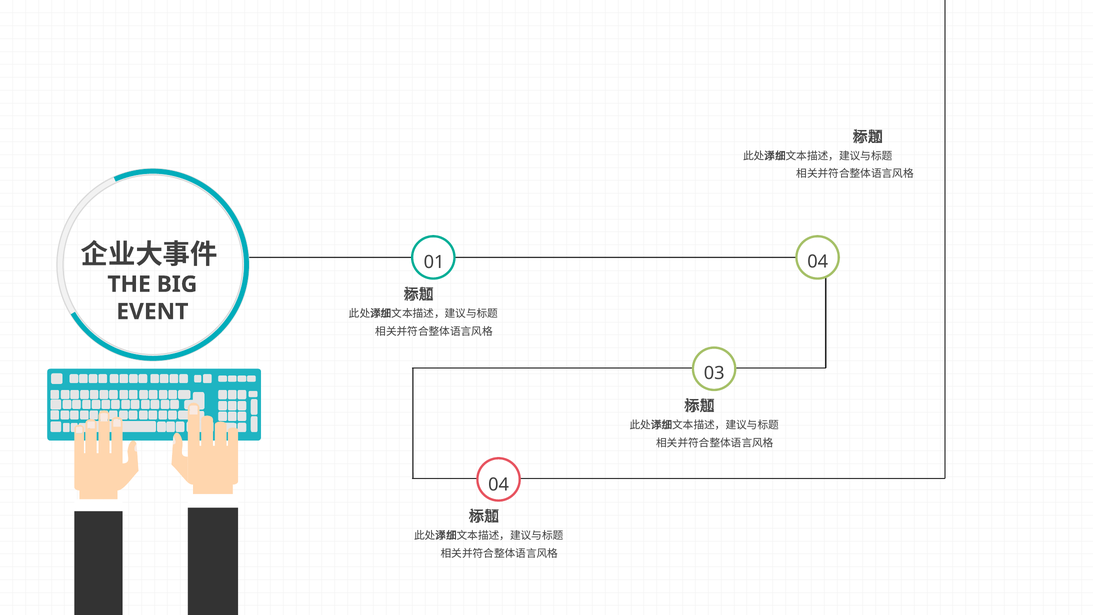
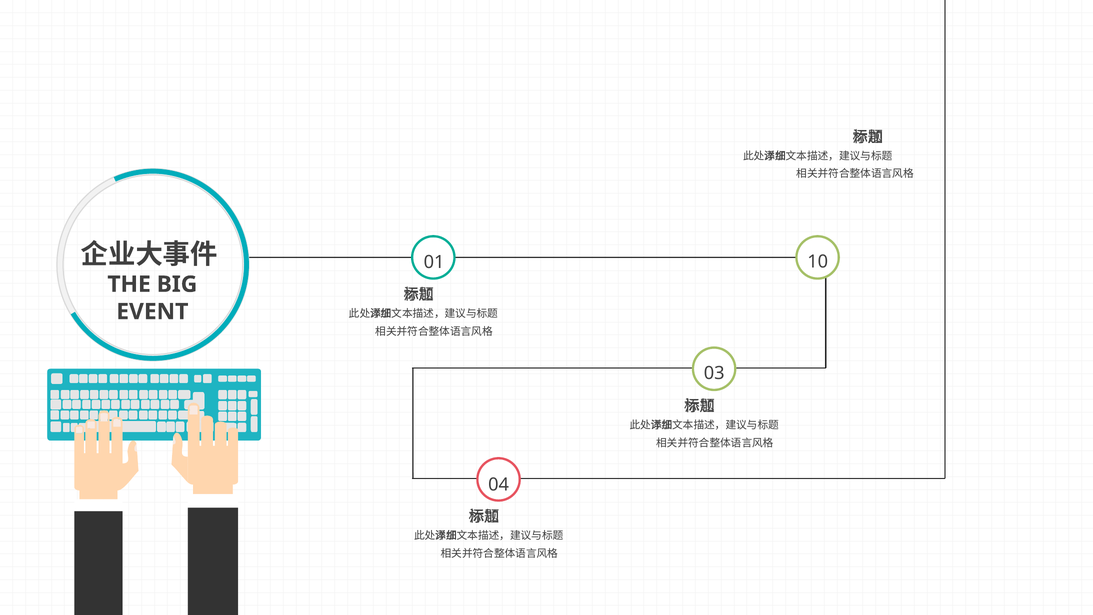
01 04: 04 -> 10
